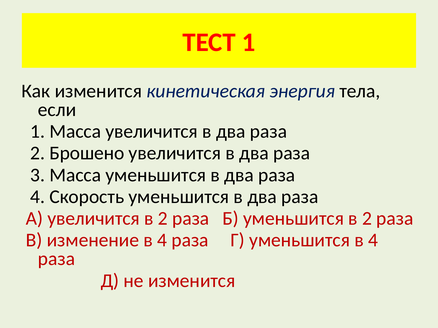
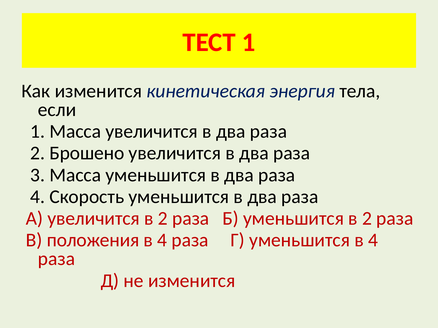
изменение: изменение -> положения
